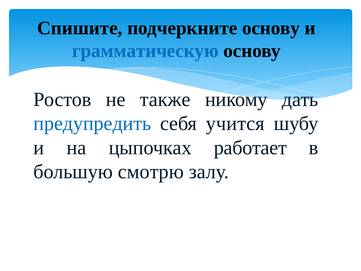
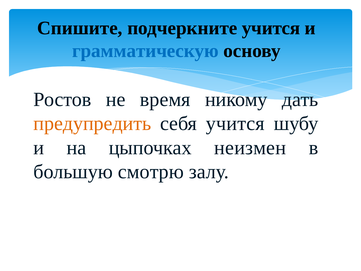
подчеркните основу: основу -> учится
также: также -> время
предупредить colour: blue -> orange
работает: работает -> неизмен
